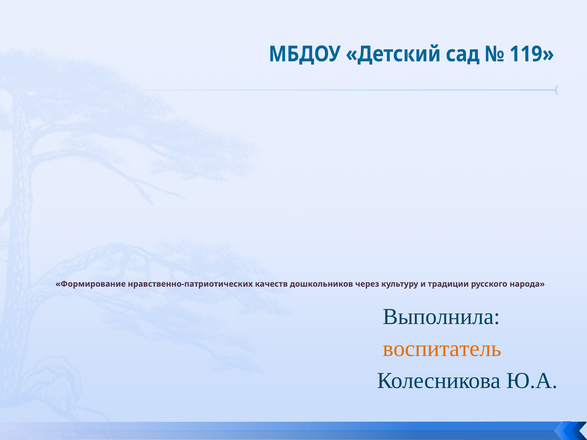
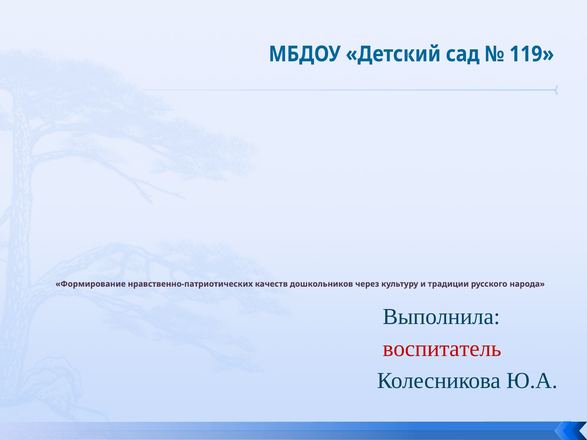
воспитатель colour: orange -> red
